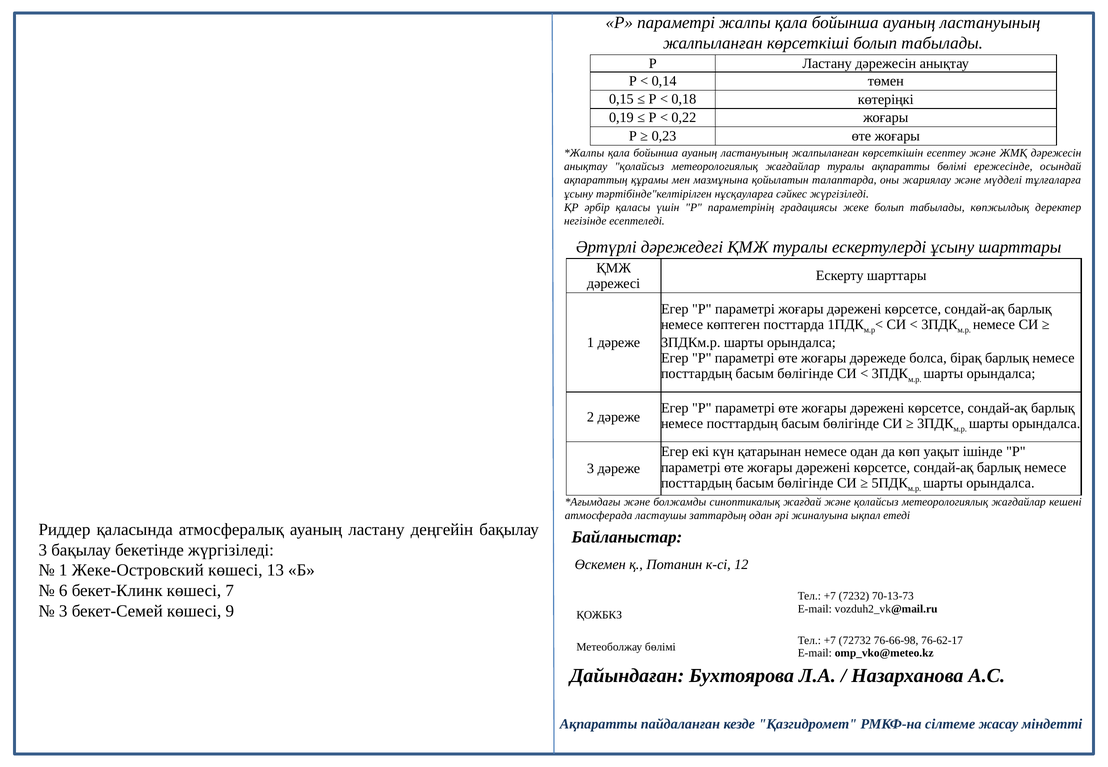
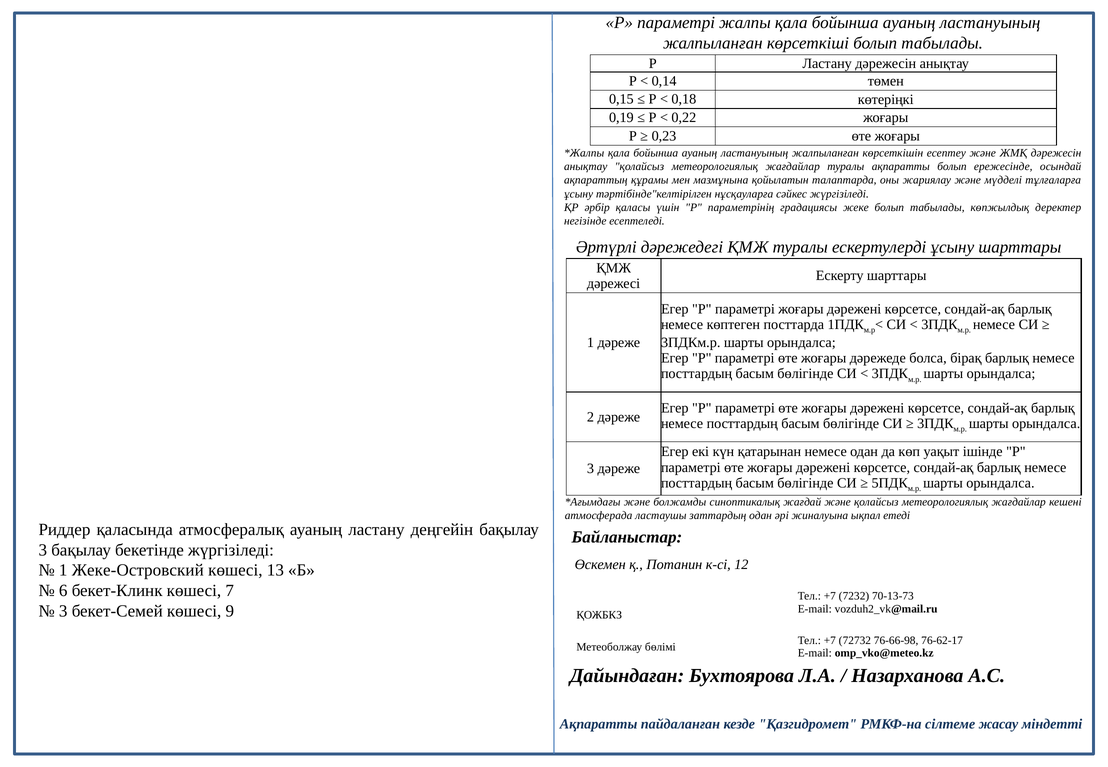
ақпаратты бөлімі: бөлімі -> болып
